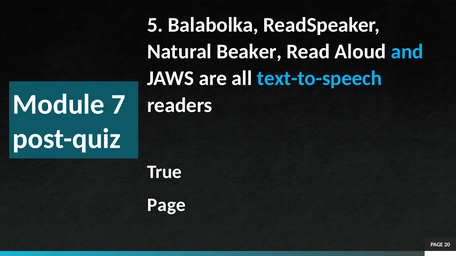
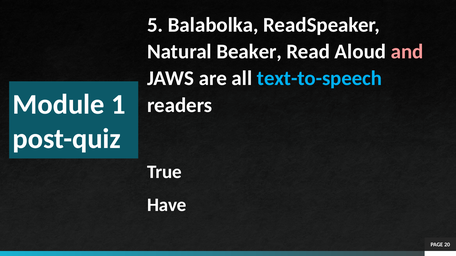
and colour: light blue -> pink
7: 7 -> 1
Page at (167, 205): Page -> Have
